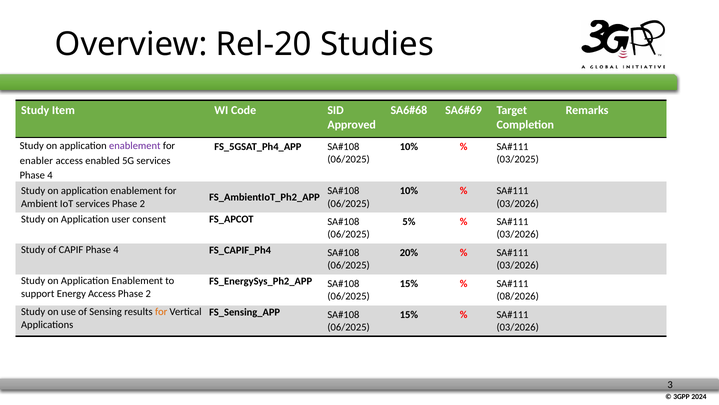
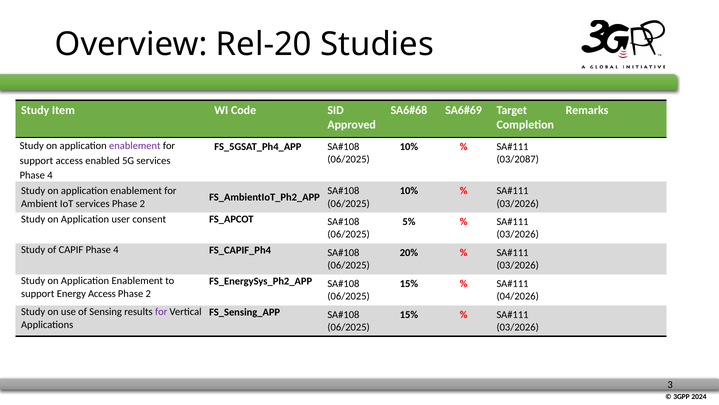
03/2025: 03/2025 -> 03/2087
enabler at (36, 160): enabler -> support
08/2026: 08/2026 -> 04/2026
for at (161, 311) colour: orange -> purple
